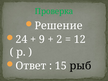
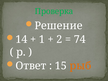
24: 24 -> 14
9: 9 -> 1
12: 12 -> 74
рыб colour: black -> orange
